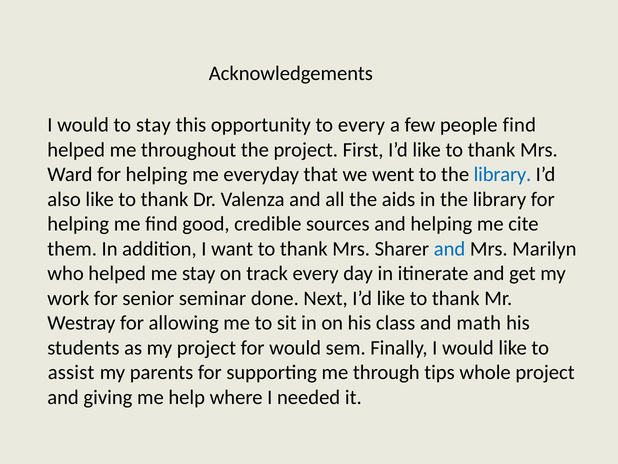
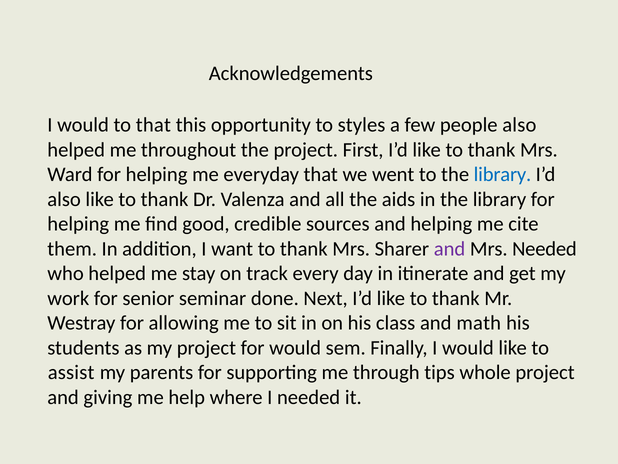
to stay: stay -> that
to every: every -> styles
people find: find -> also
and at (450, 249) colour: blue -> purple
Mrs Marilyn: Marilyn -> Needed
